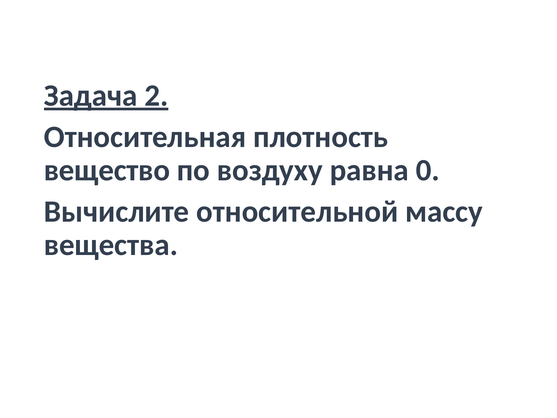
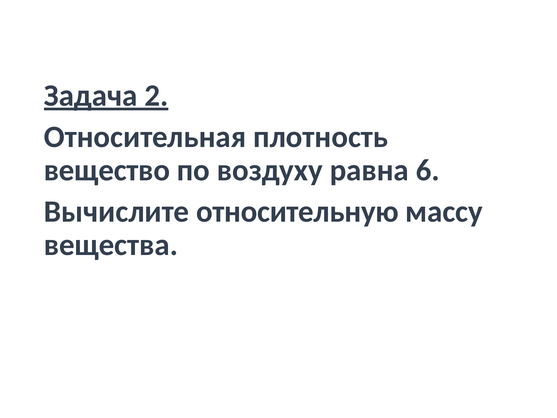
0: 0 -> 6
относительной: относительной -> относительную
